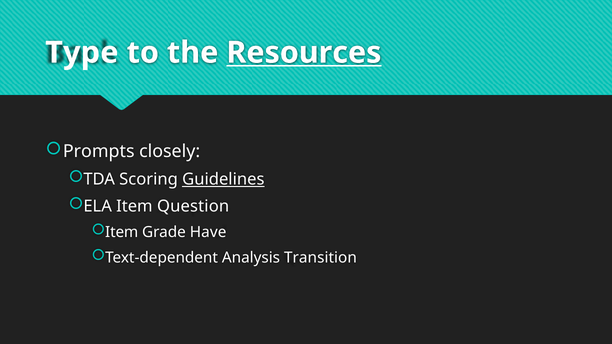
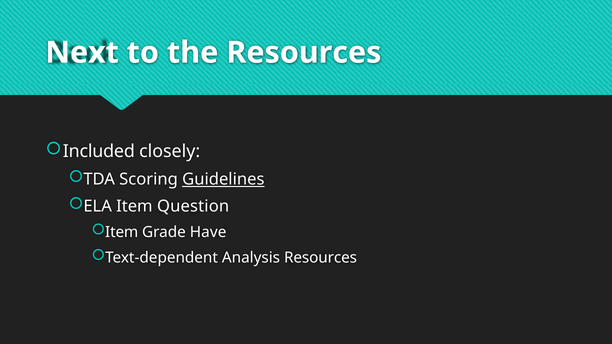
Type: Type -> Next
Resources at (304, 53) underline: present -> none
Prompts: Prompts -> Included
Analysis Transition: Transition -> Resources
